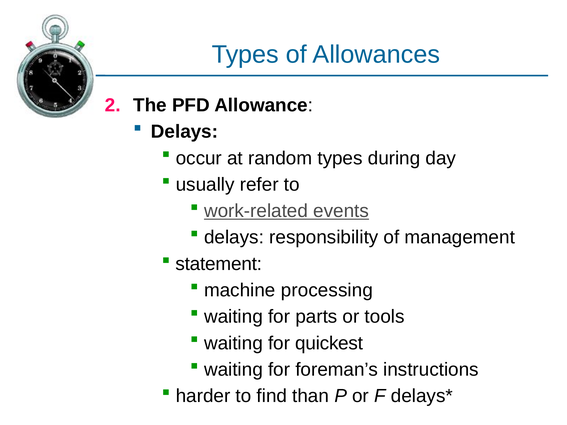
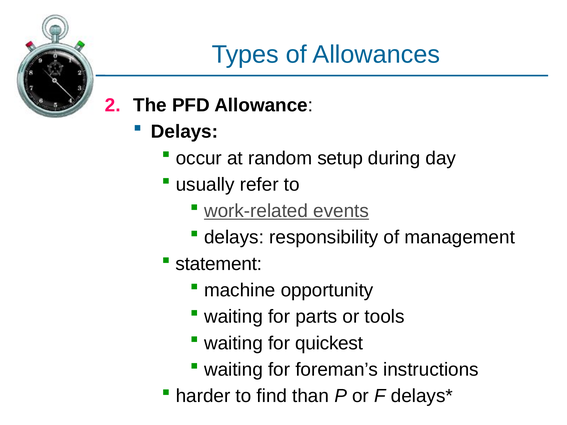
random types: types -> setup
processing: processing -> opportunity
